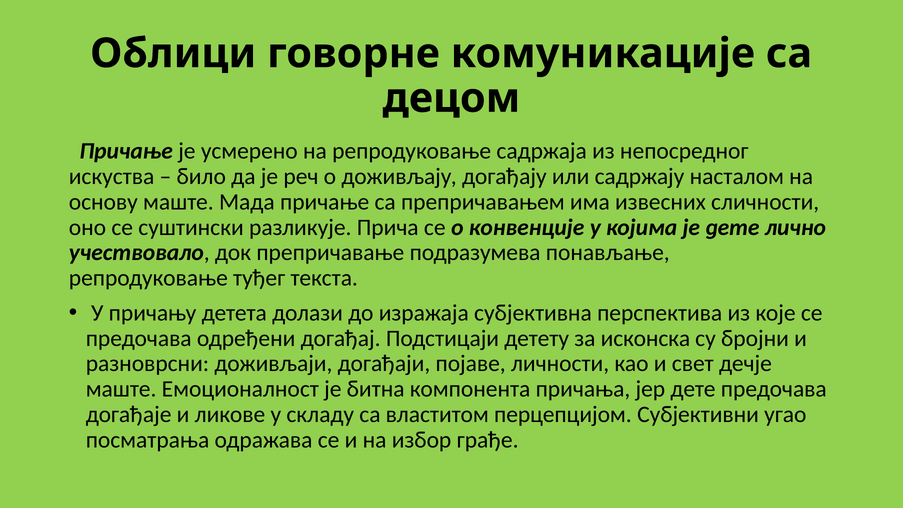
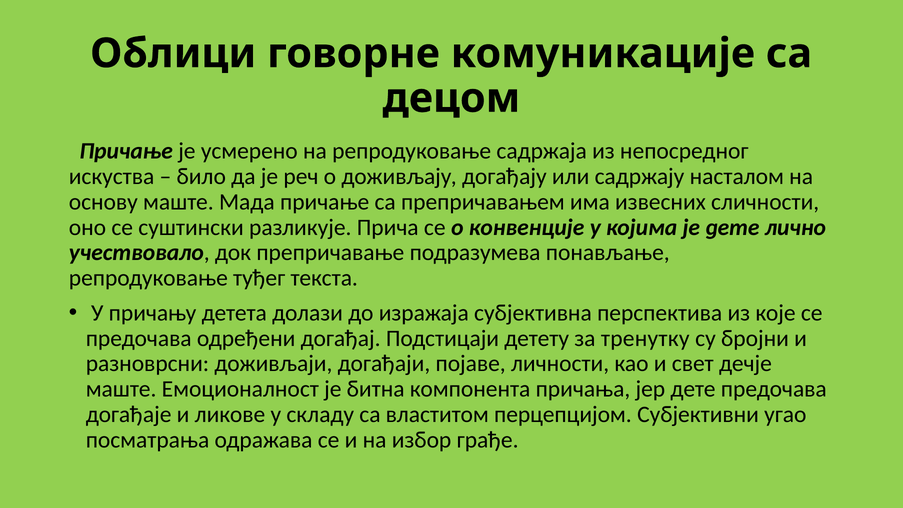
исконска: исконска -> тренутку
